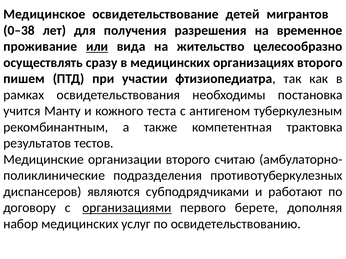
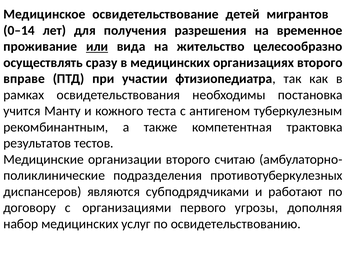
0–38: 0–38 -> 0–14
пишем: пишем -> вправе
организациями underline: present -> none
берете: берете -> угрозы
